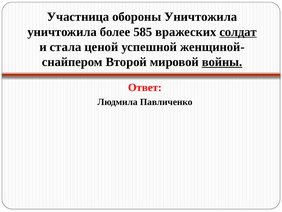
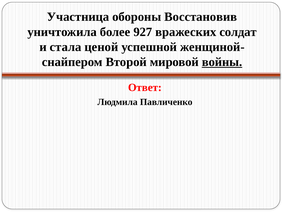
обороны Уничтожила: Уничтожила -> Восстановив
585: 585 -> 927
солдат underline: present -> none
